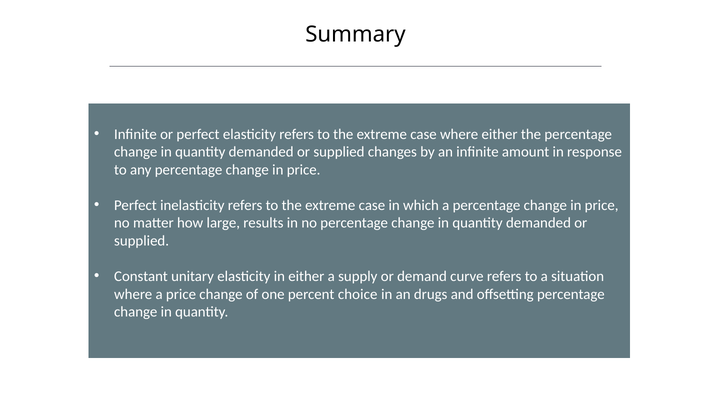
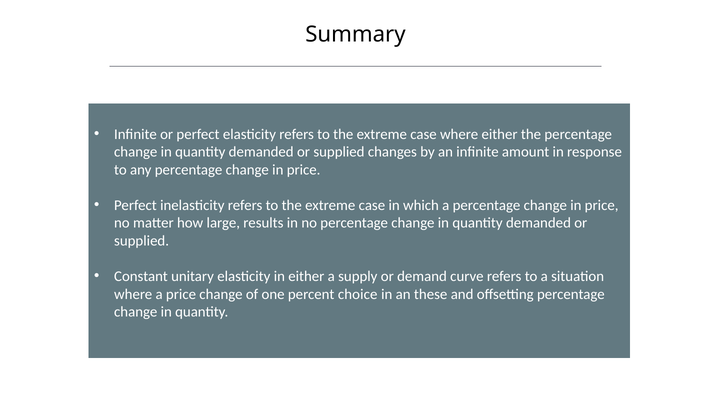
drugs: drugs -> these
